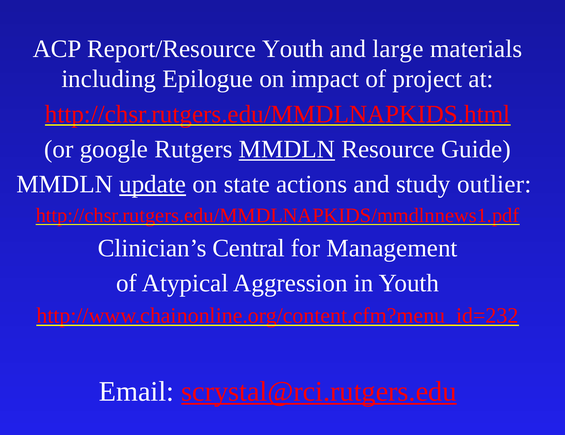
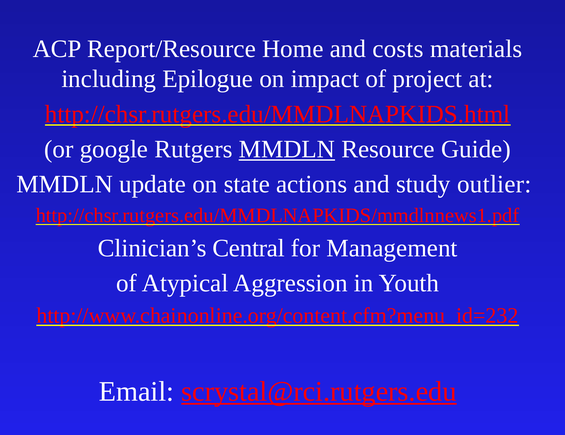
Report/Resource Youth: Youth -> Home
large: large -> costs
update underline: present -> none
